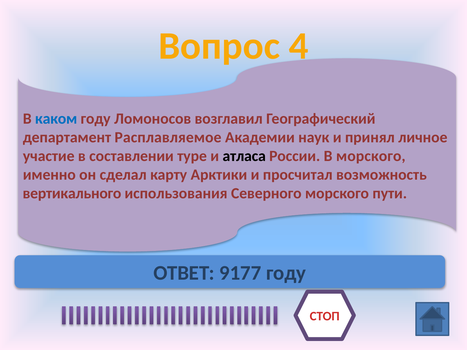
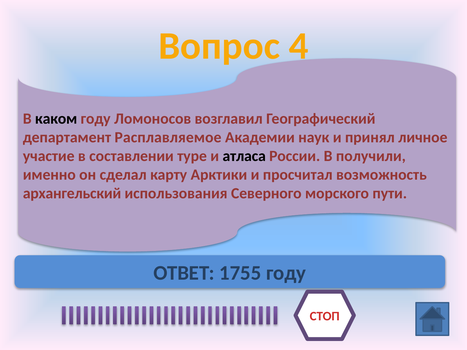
каком colour: blue -> black
В морского: морского -> получили
вертикального: вертикального -> архангельский
9177: 9177 -> 1755
